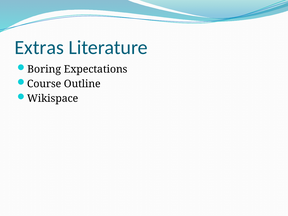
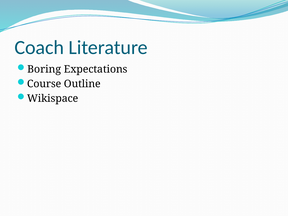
Extras: Extras -> Coach
